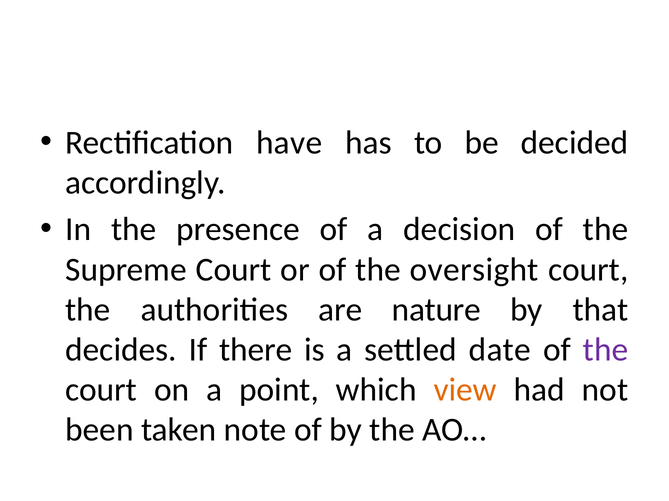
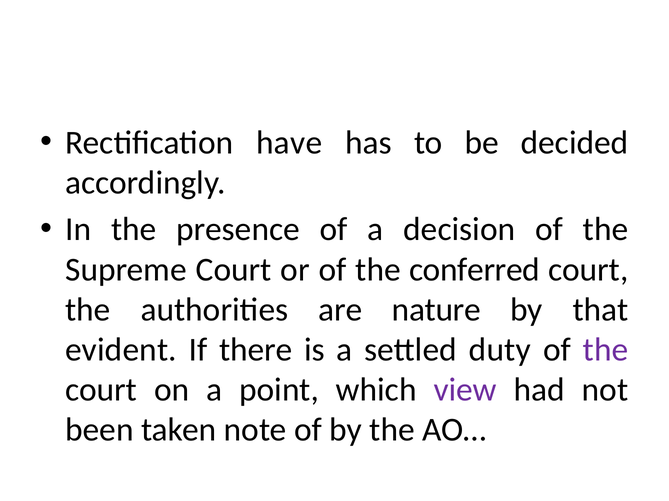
oversight: oversight -> conferred
decides: decides -> evident
date: date -> duty
view colour: orange -> purple
